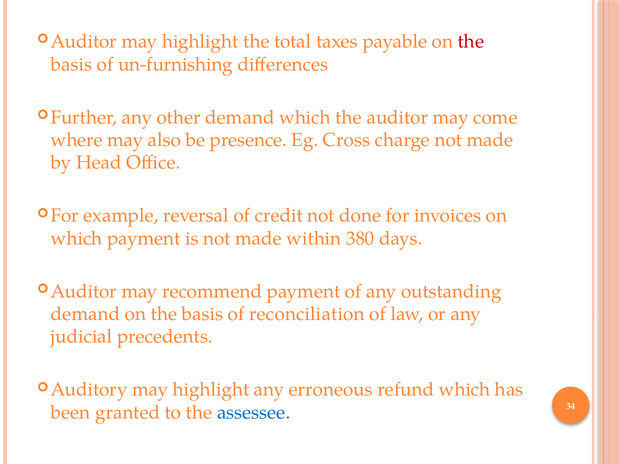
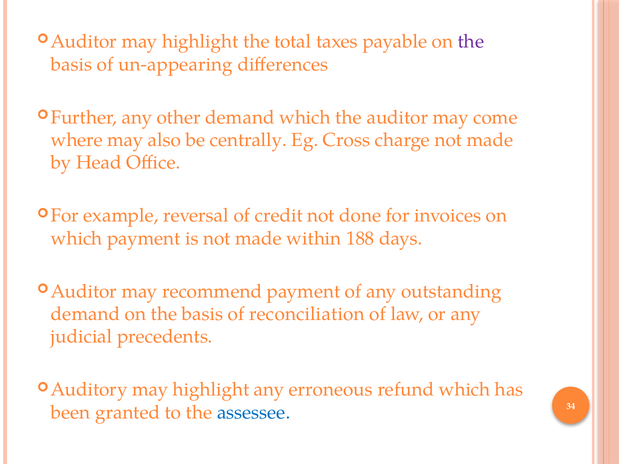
the at (471, 42) colour: red -> purple
un-furnishing: un-furnishing -> un-appearing
presence: presence -> centrally
380: 380 -> 188
